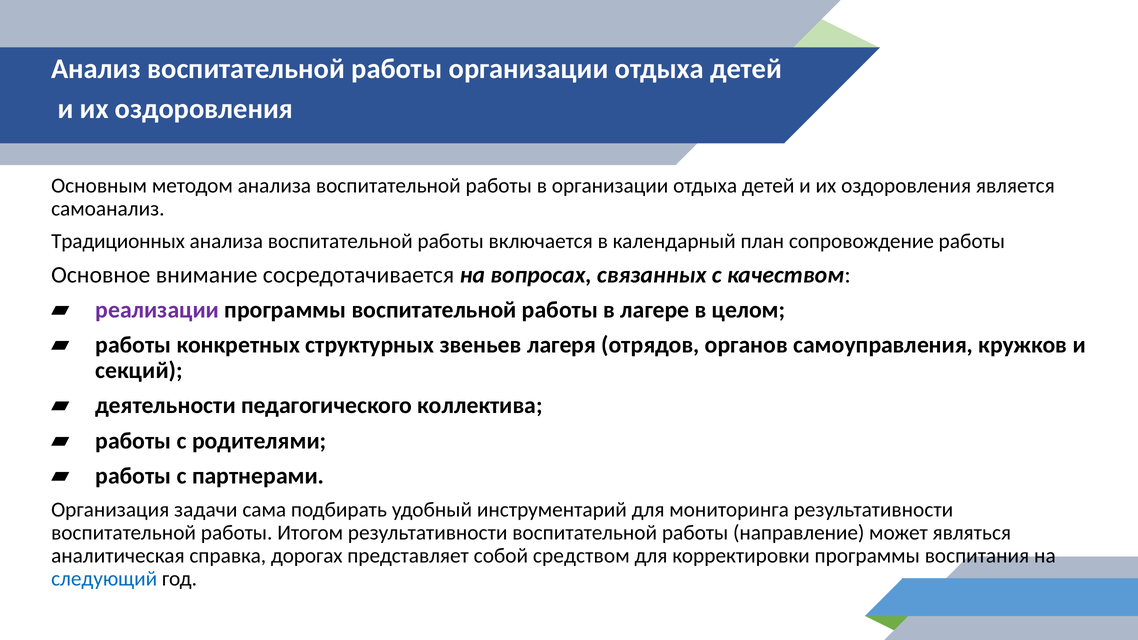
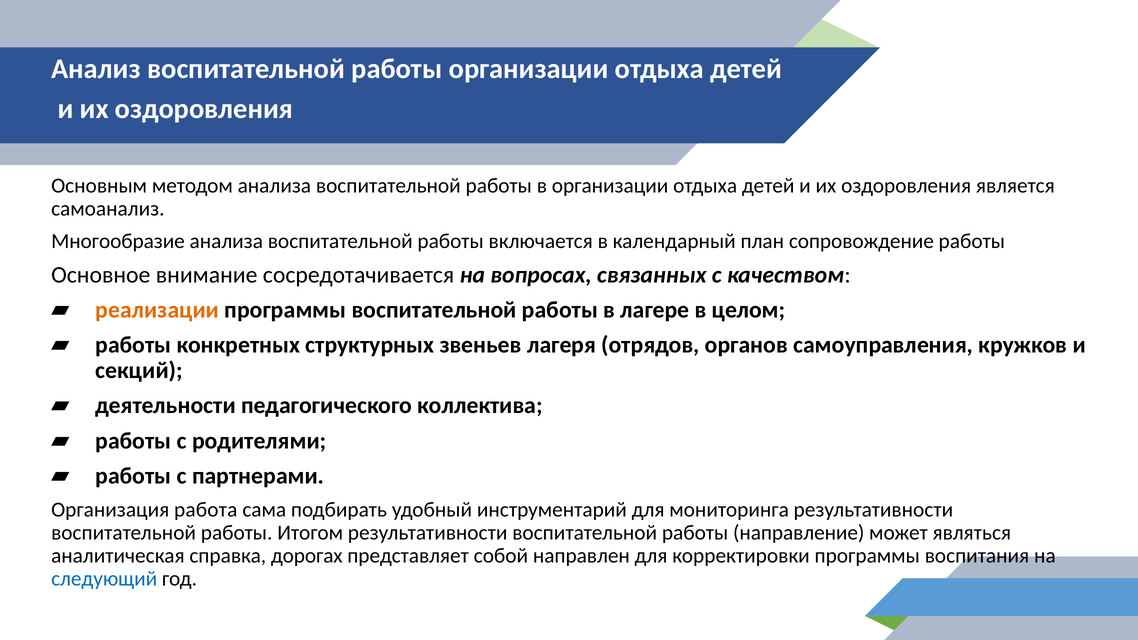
Традиционных: Традиционных -> Многообразие
реализации colour: purple -> orange
задачи: задачи -> работа
средством: средством -> направлен
